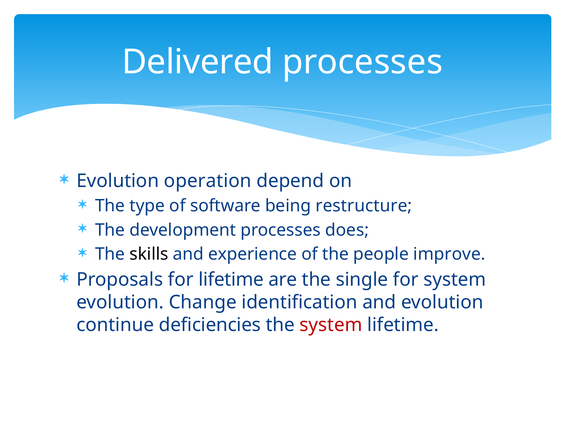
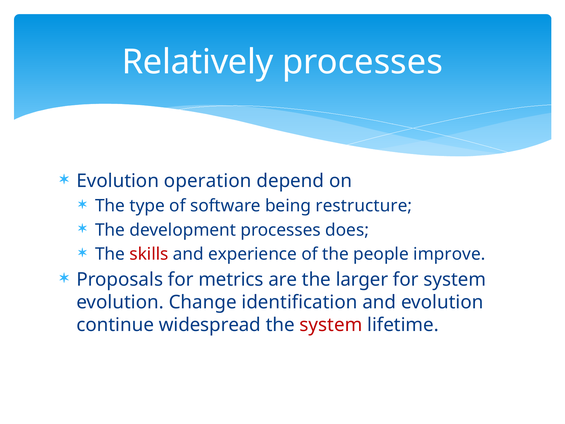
Delivered: Delivered -> Relatively
skills colour: black -> red
for lifetime: lifetime -> metrics
single: single -> larger
deficiencies: deficiencies -> widespread
